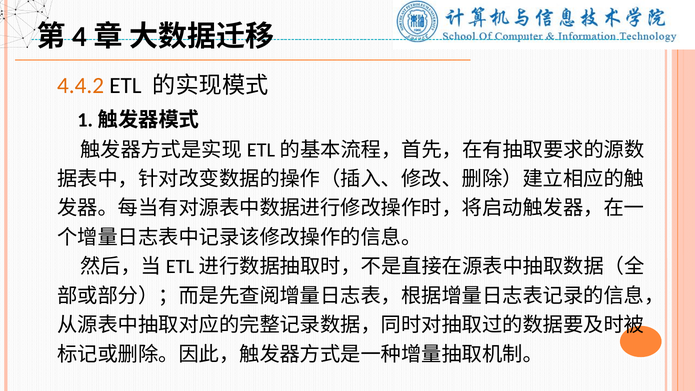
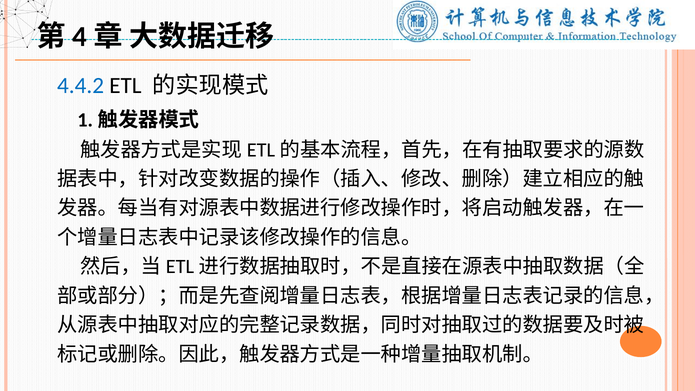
4.4.2 colour: orange -> blue
